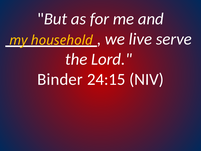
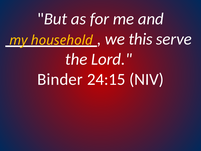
live: live -> this
